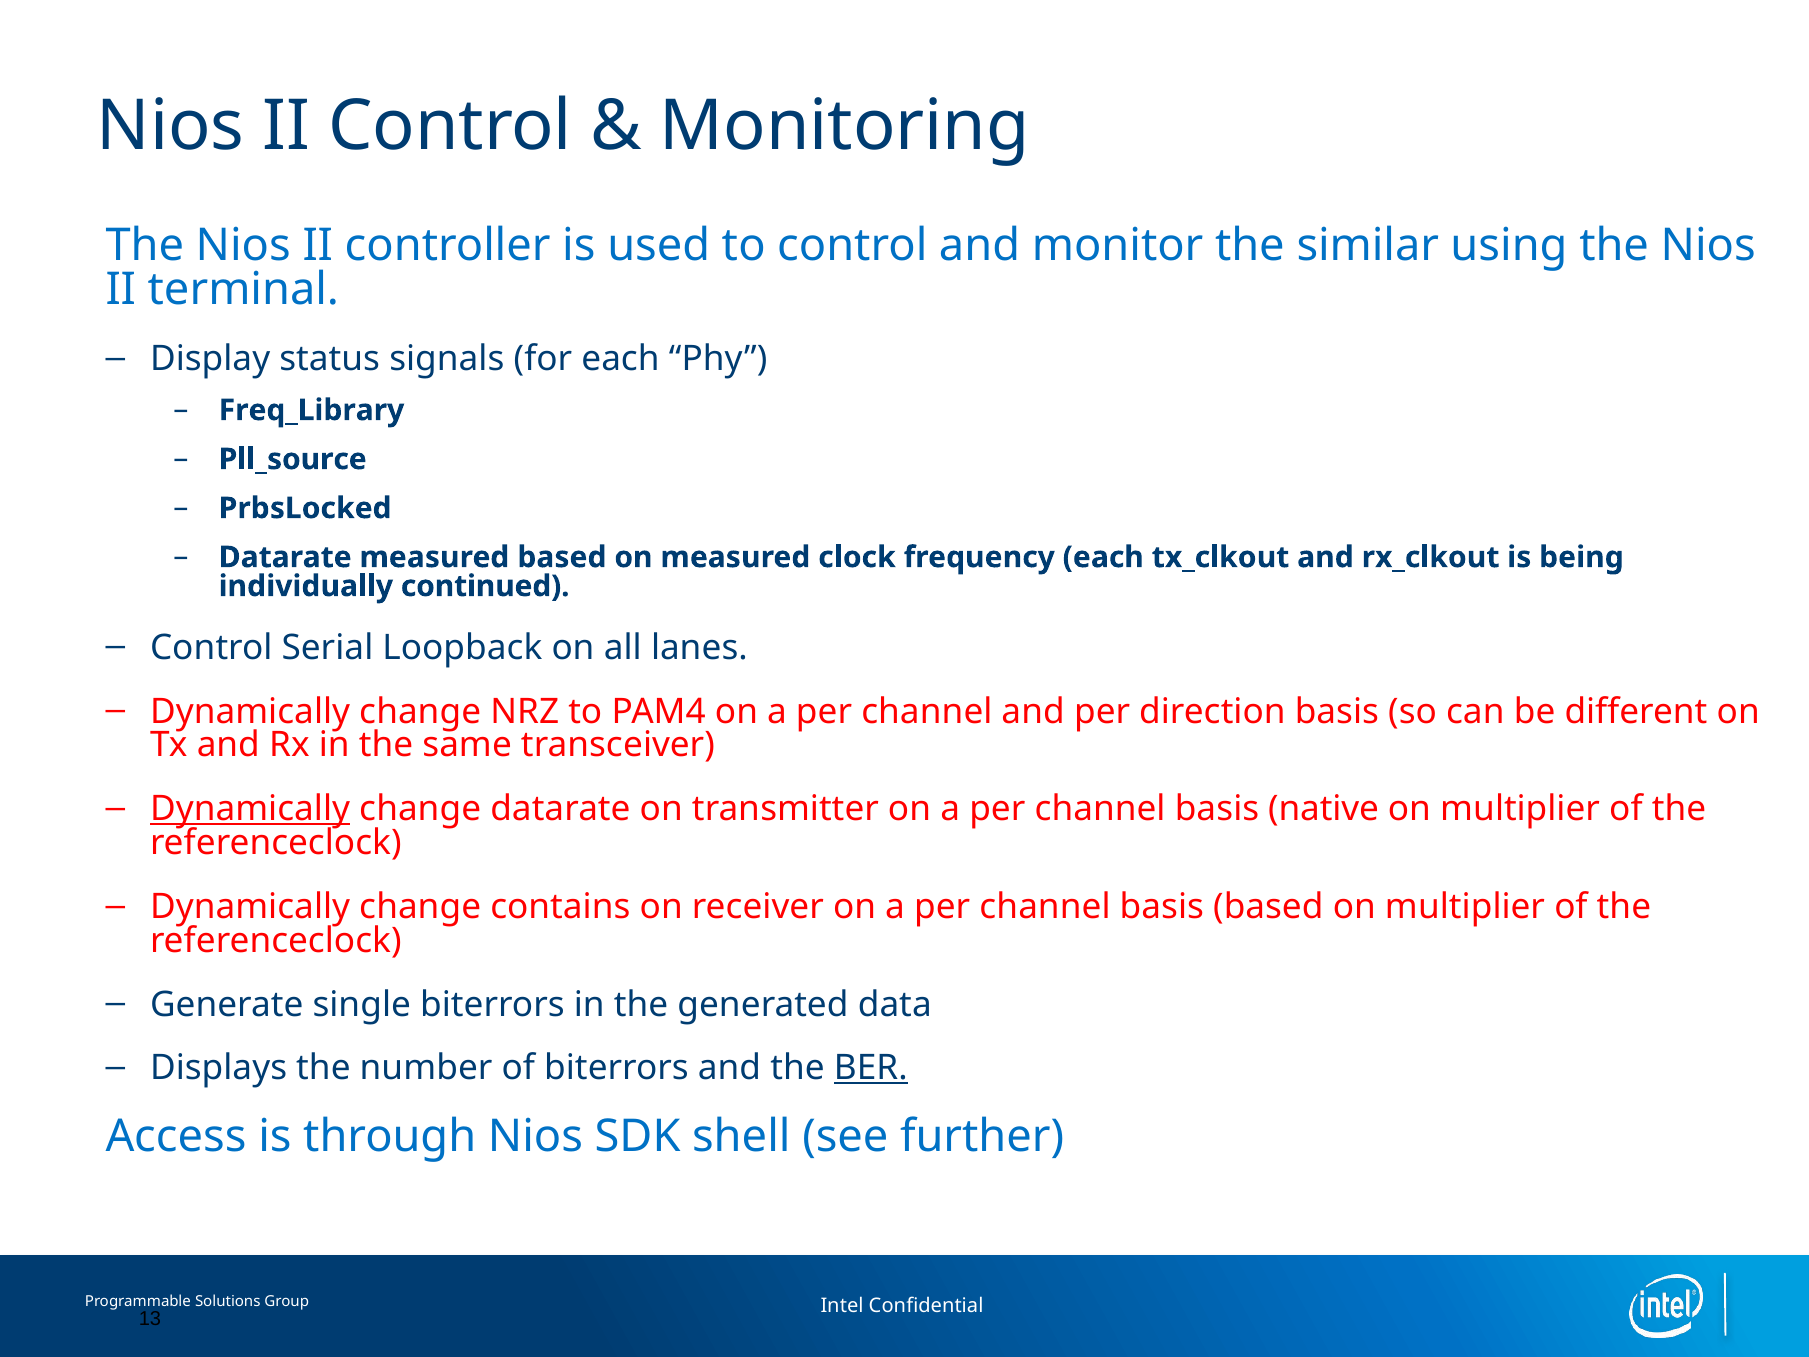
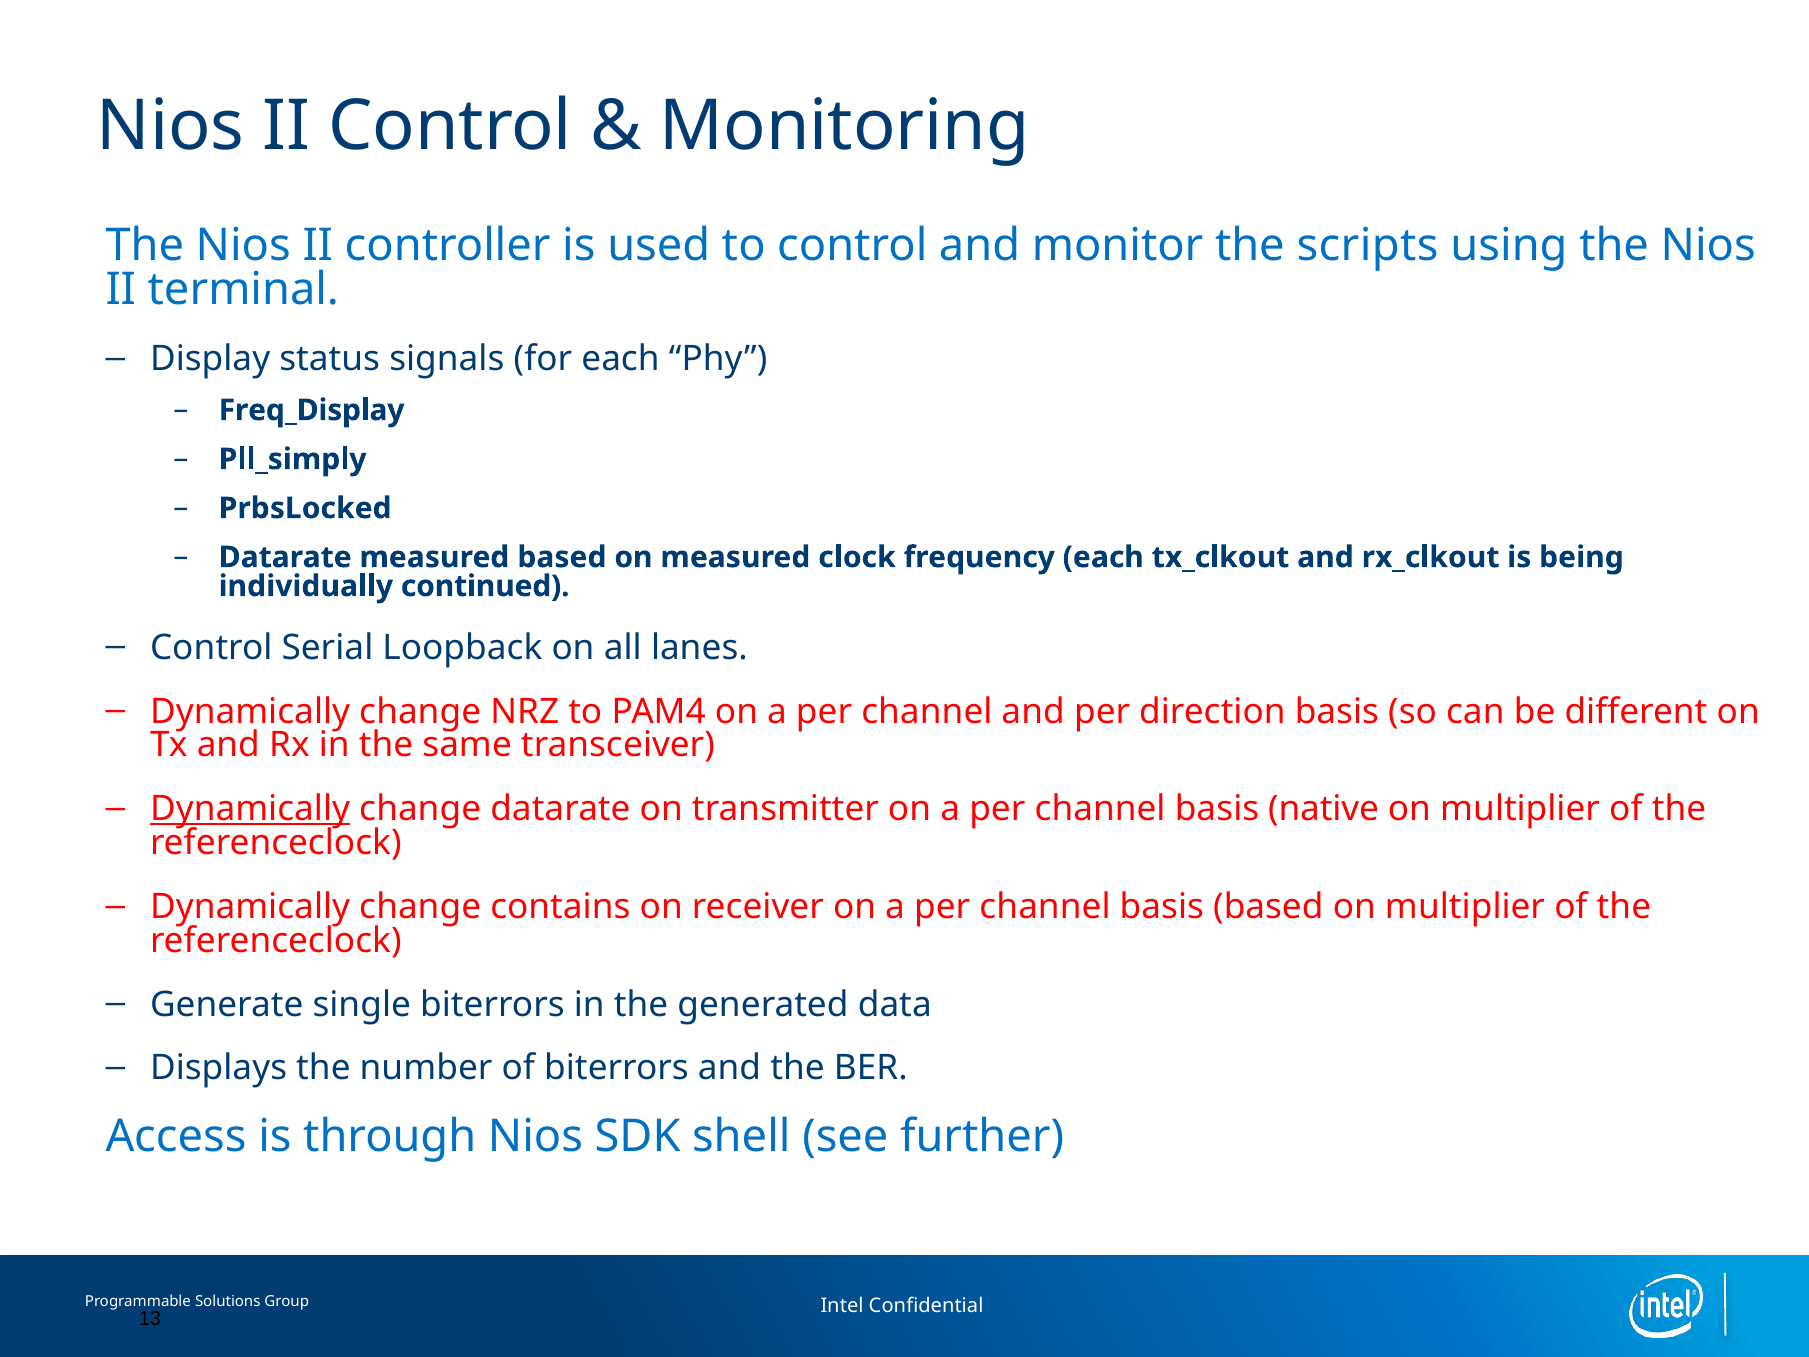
similar: similar -> scripts
Freq_Library: Freq_Library -> Freq_Display
Pll_source: Pll_source -> Pll_simply
BER underline: present -> none
